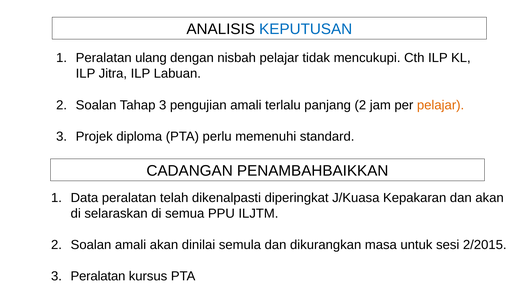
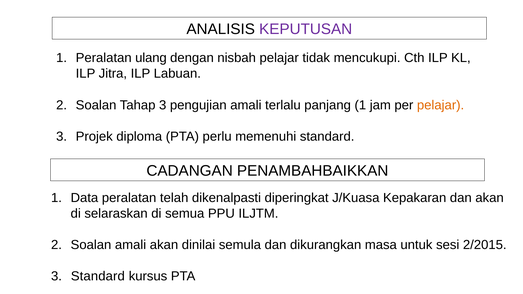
KEPUTUSAN colour: blue -> purple
panjang 2: 2 -> 1
3 Peralatan: Peralatan -> Standard
